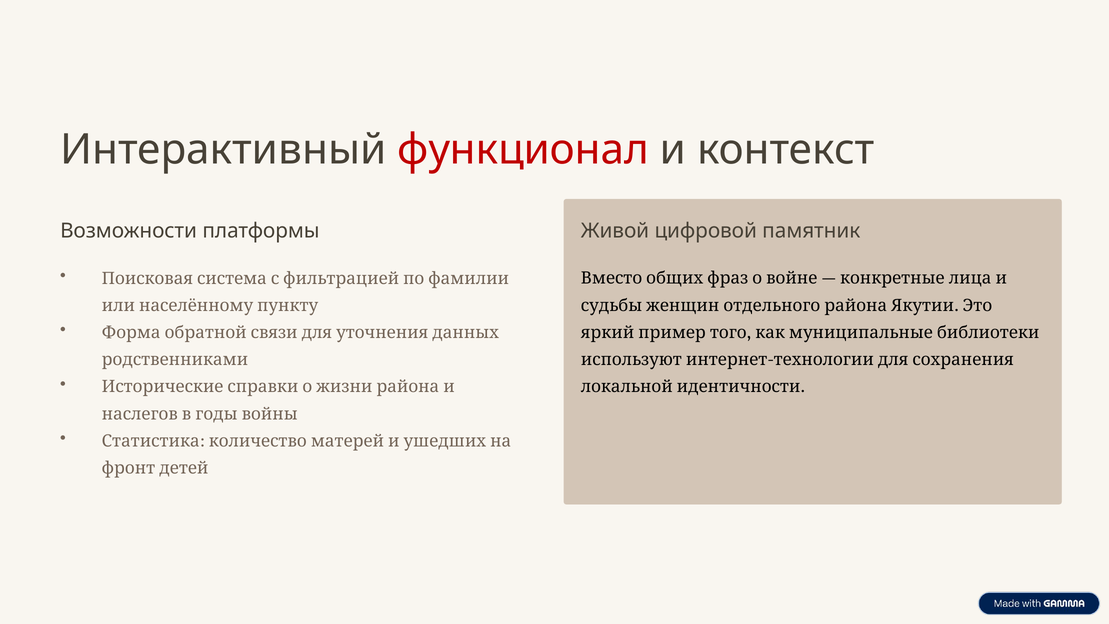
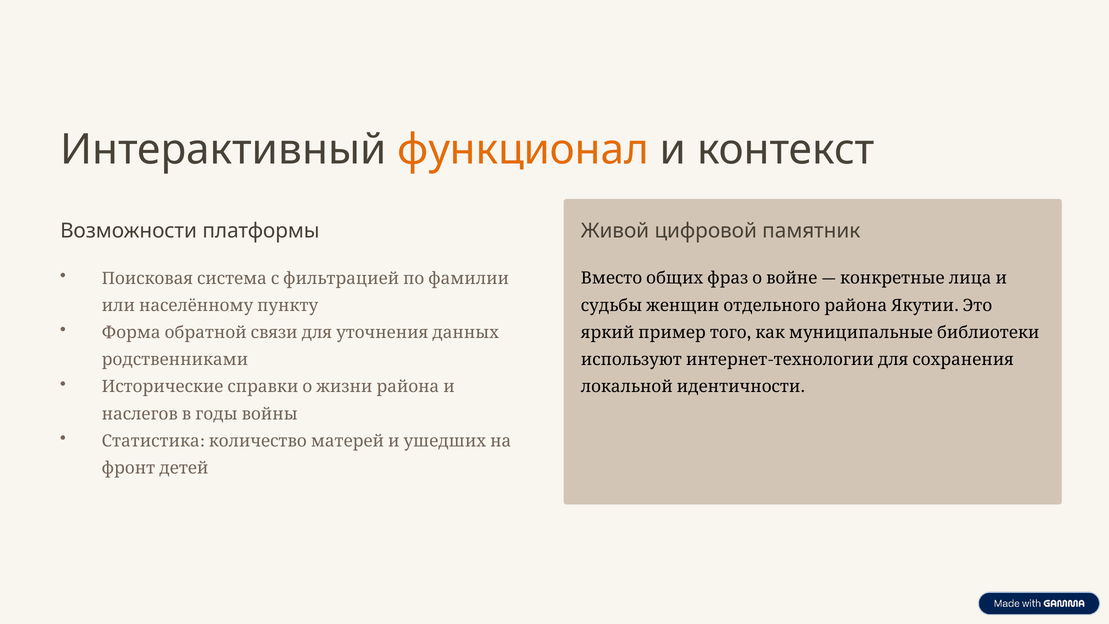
функционал colour: red -> orange
